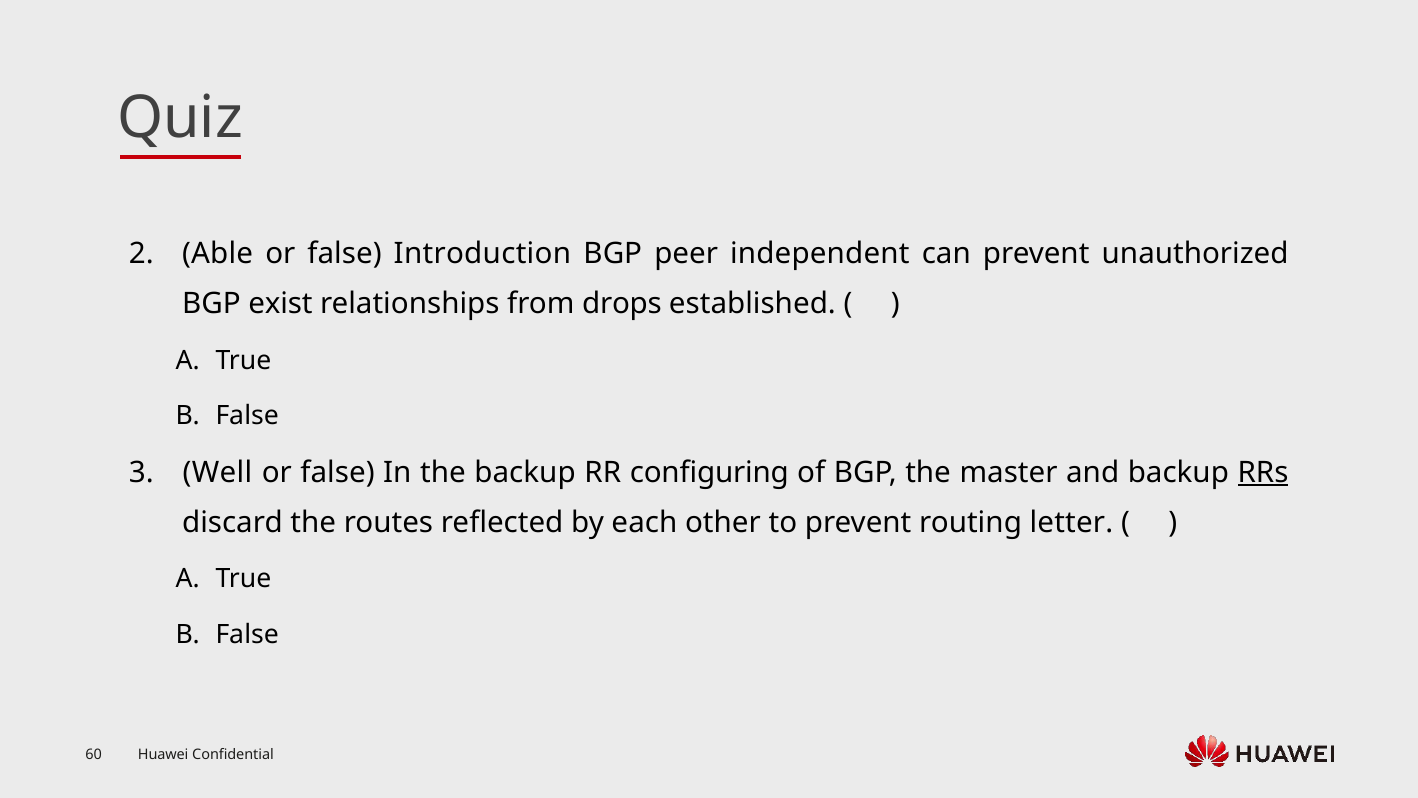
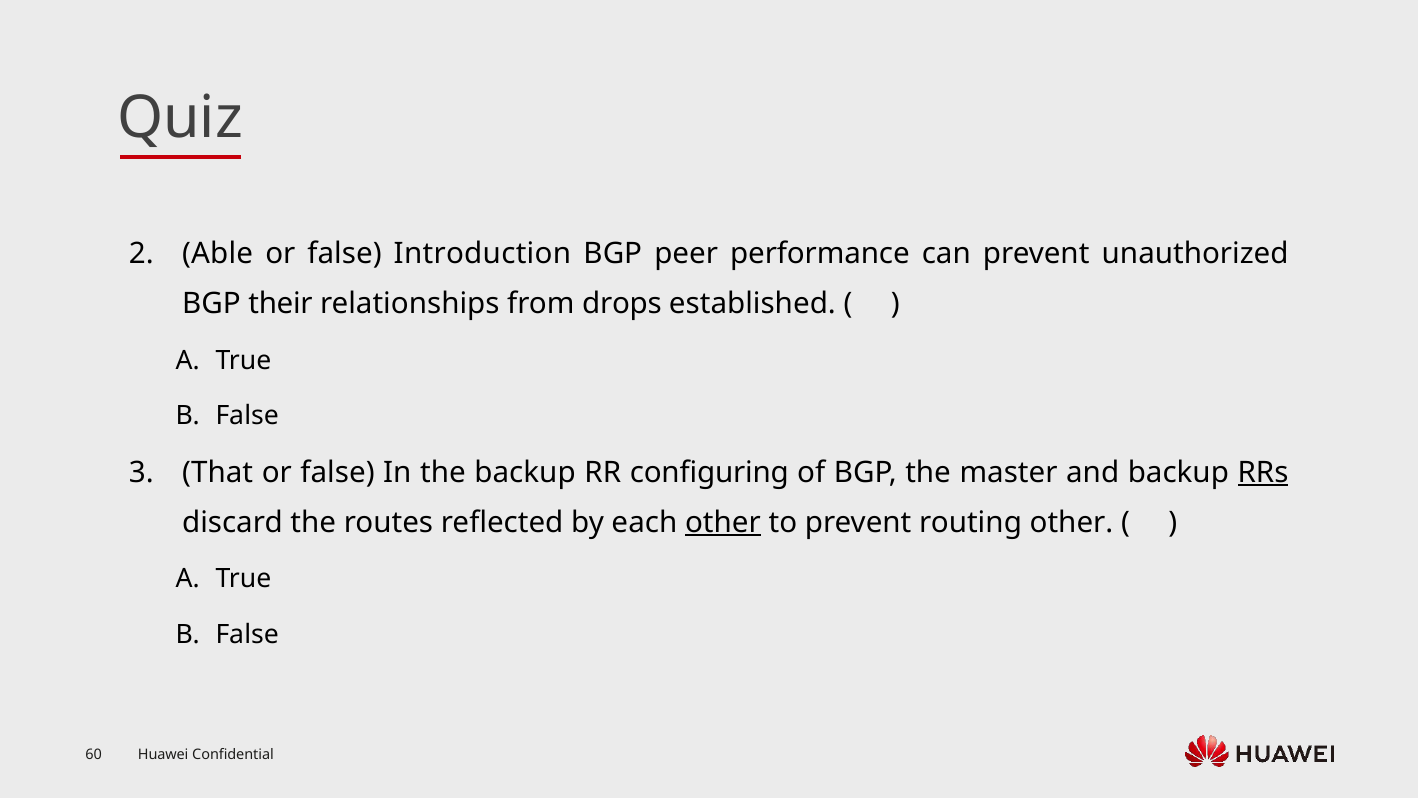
independent: independent -> performance
exist: exist -> their
Well: Well -> That
other at (723, 522) underline: none -> present
routing letter: letter -> other
